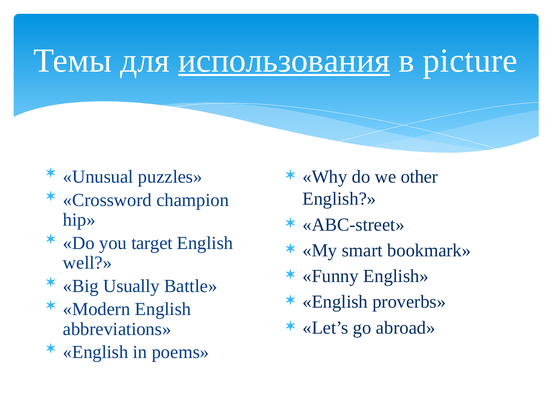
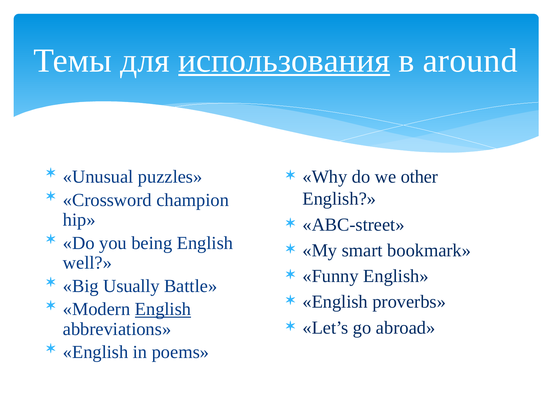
picture: picture -> around
target: target -> being
English at (163, 309) underline: none -> present
